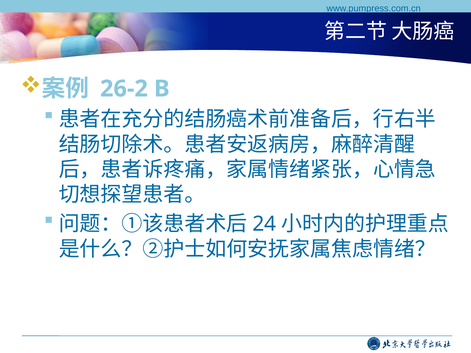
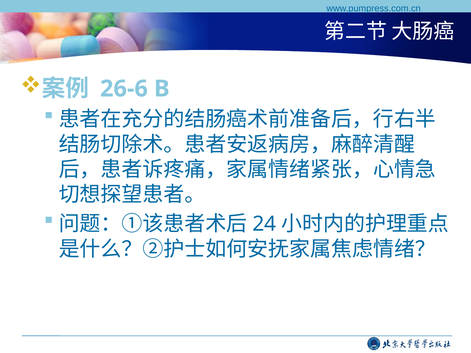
26-2: 26-2 -> 26-6
